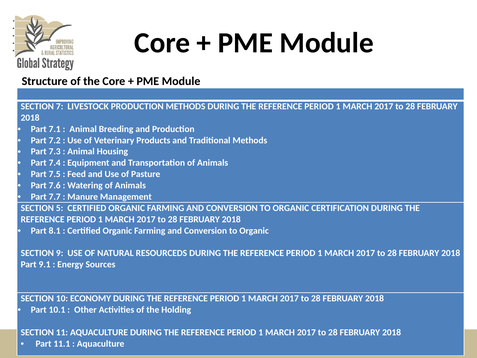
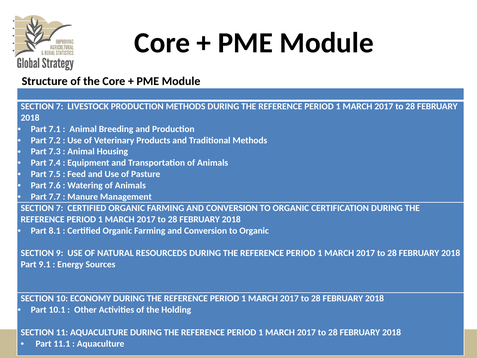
5 at (60, 208): 5 -> 7
